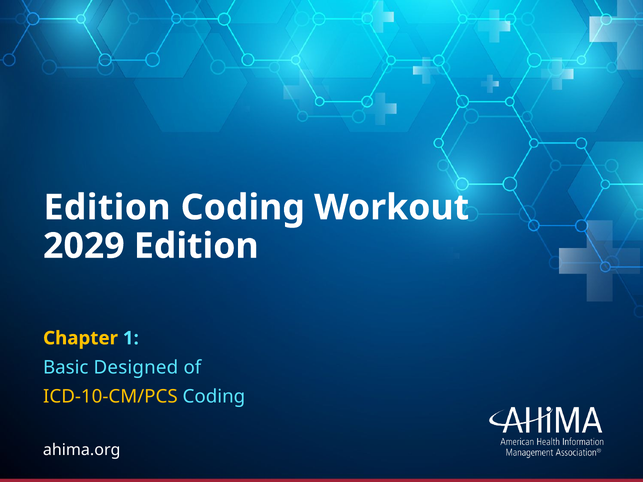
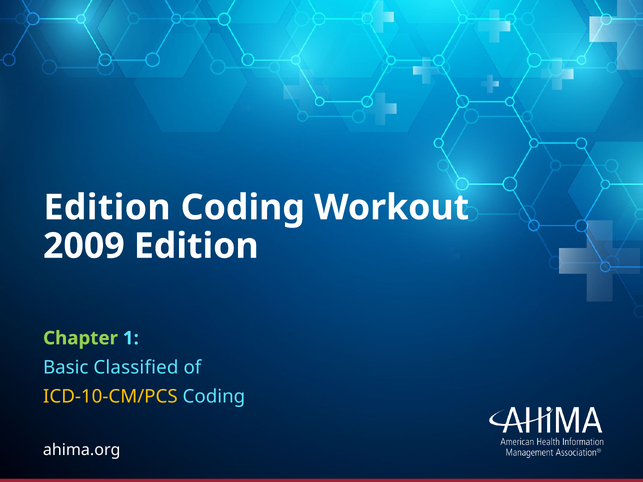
2029: 2029 -> 2009
Chapter colour: yellow -> light green
Designed: Designed -> Classified
